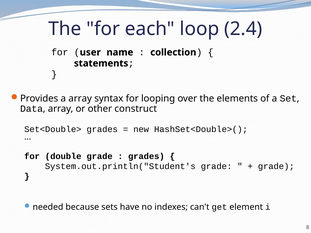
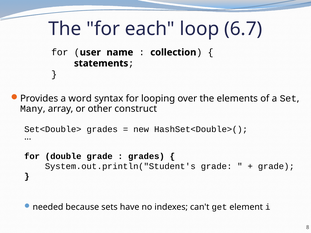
2.4: 2.4 -> 6.7
a array: array -> word
Data: Data -> Many
